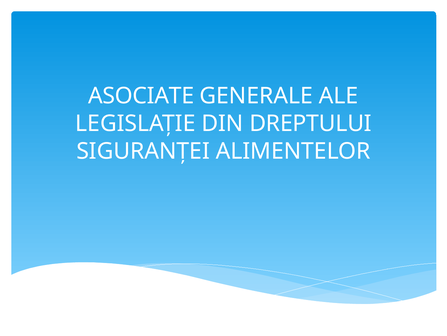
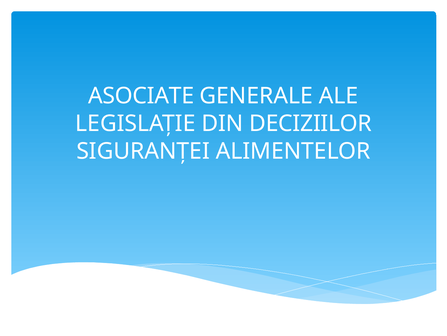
DREPTULUI: DREPTULUI -> DECIZIILOR
